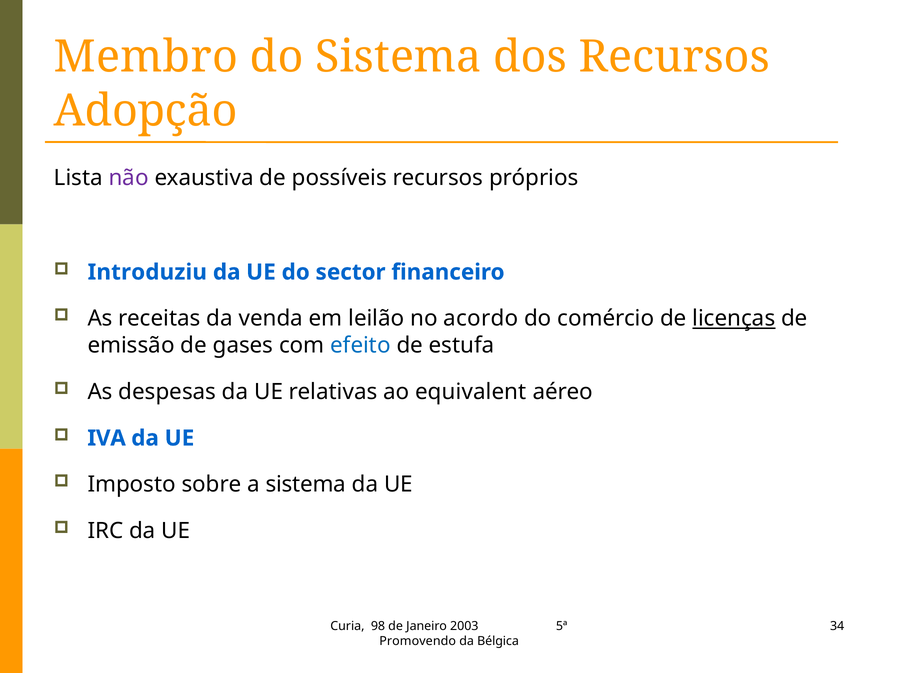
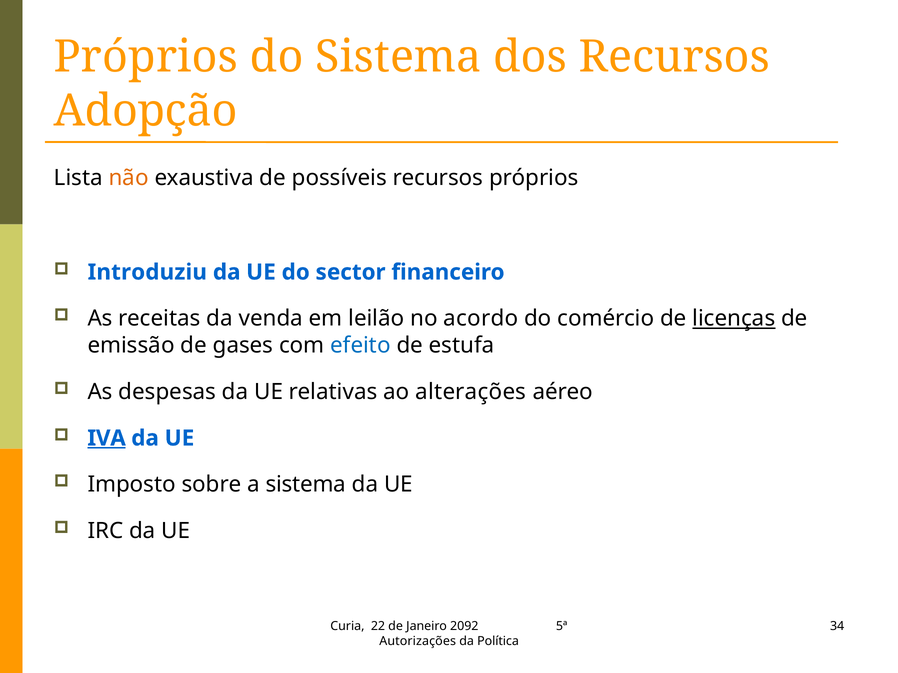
Membro at (146, 57): Membro -> Próprios
não colour: purple -> orange
equivalent: equivalent -> alterações
IVA underline: none -> present
98: 98 -> 22
2003: 2003 -> 2092
Promovendo: Promovendo -> Autorizações
Bélgica: Bélgica -> Política
